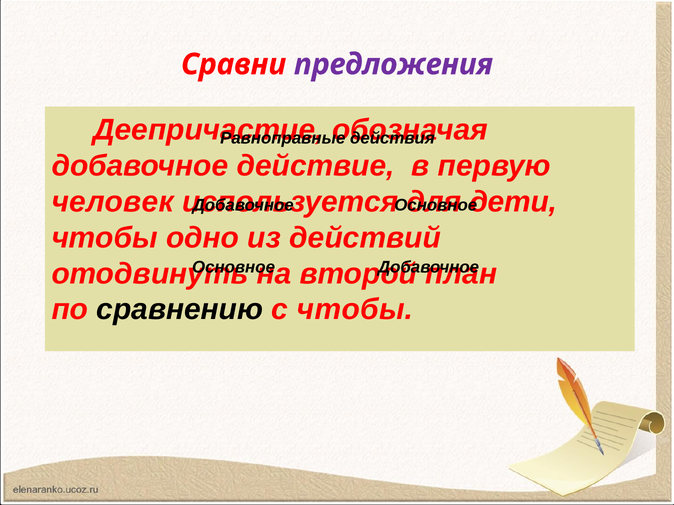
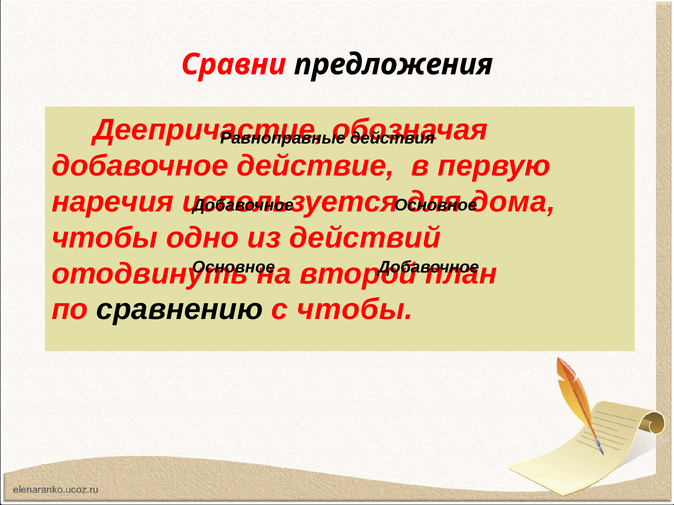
предложения colour: purple -> black
человек: человек -> наречия
дети: дети -> дома
